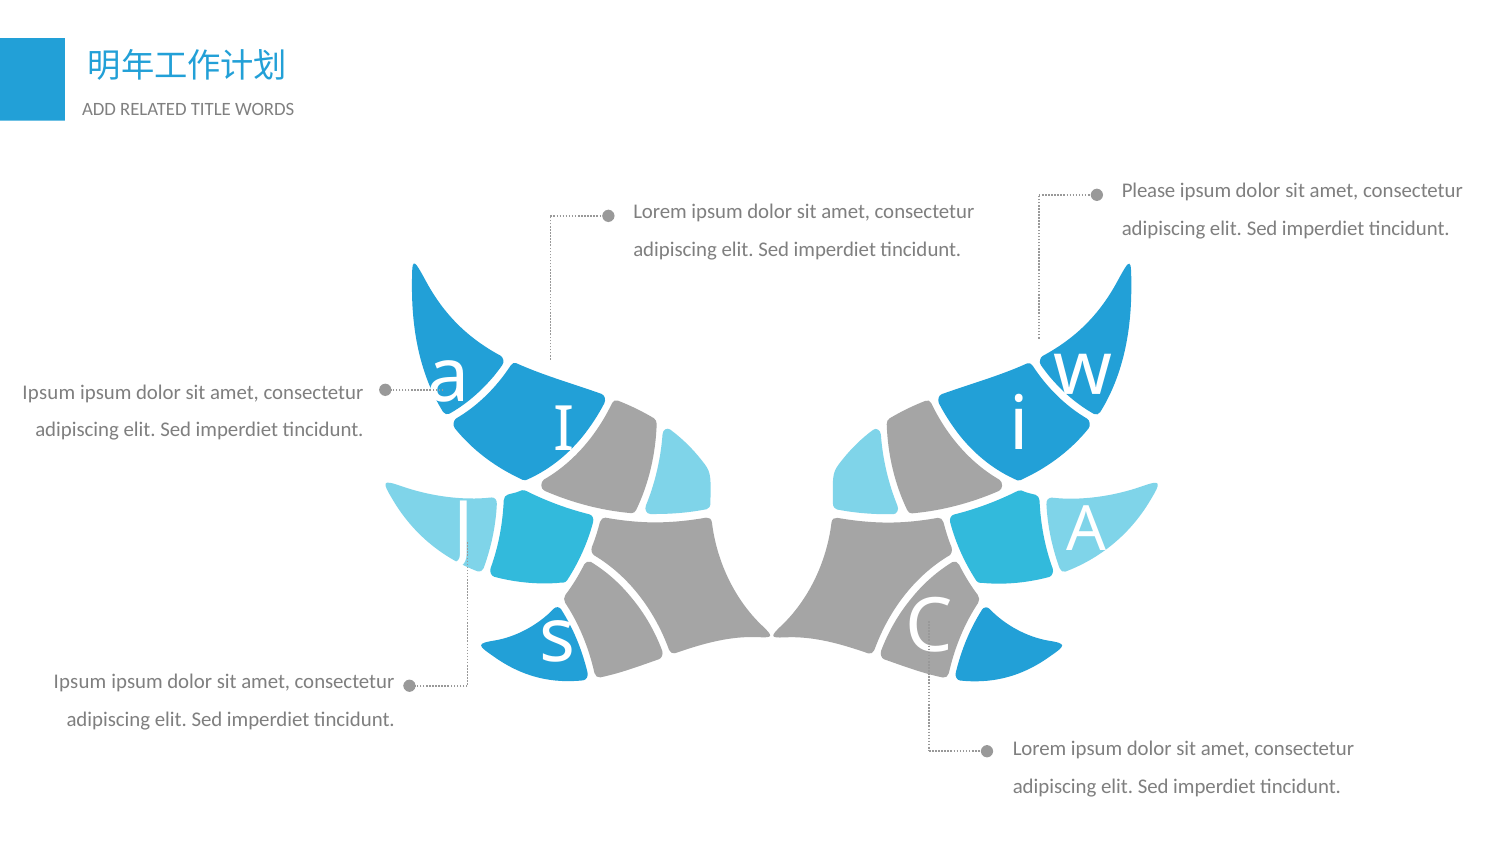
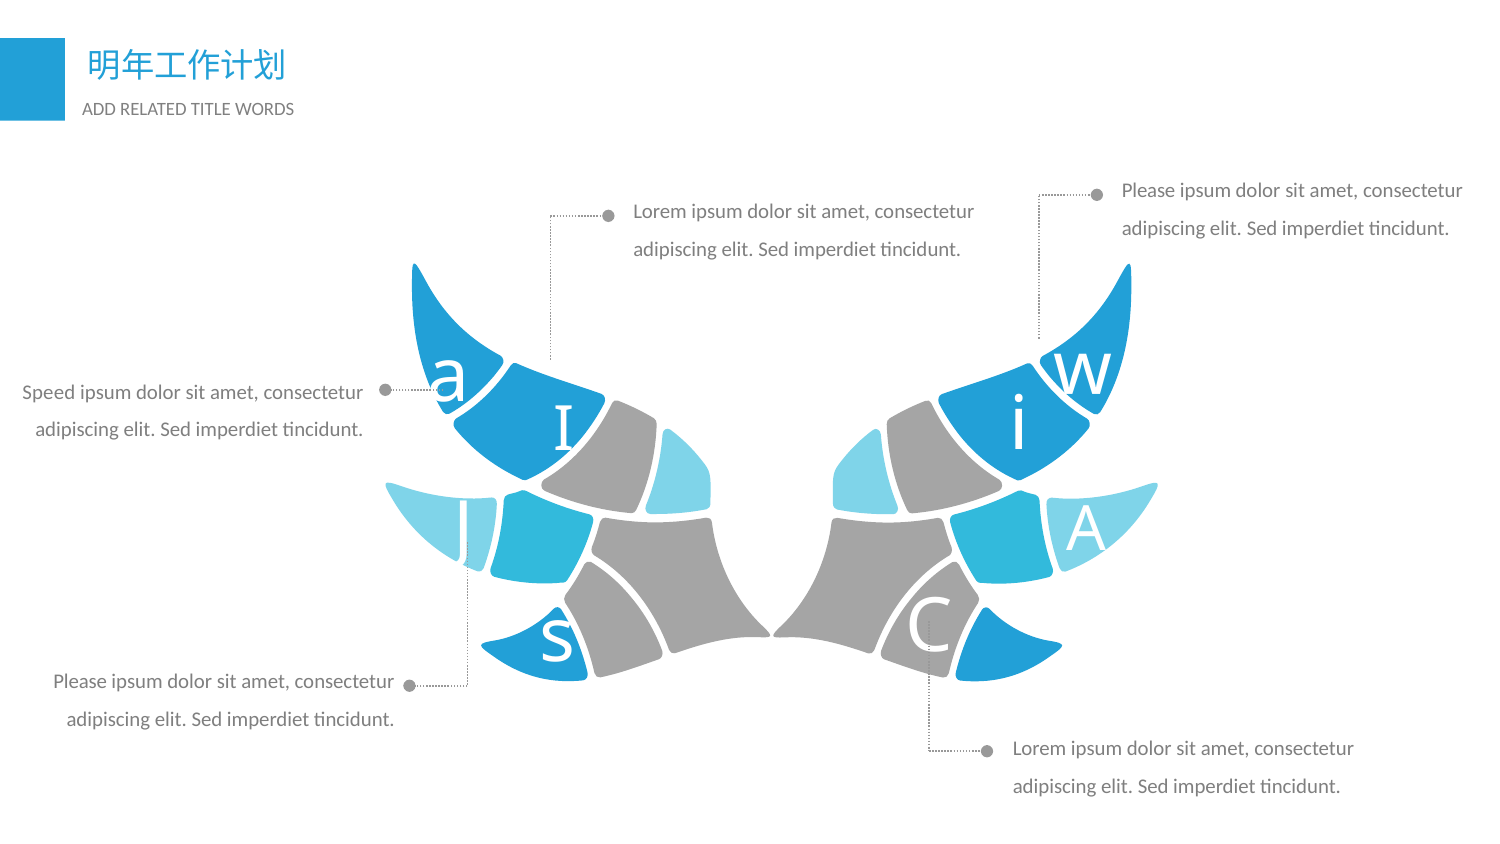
Ipsum at (49, 392): Ipsum -> Speed
Ipsum at (80, 682): Ipsum -> Please
